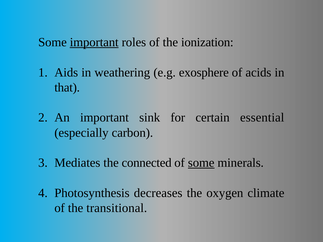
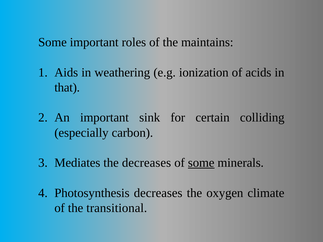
important at (94, 42) underline: present -> none
ionization: ionization -> maintains
exosphere: exosphere -> ionization
essential: essential -> colliding
the connected: connected -> decreases
